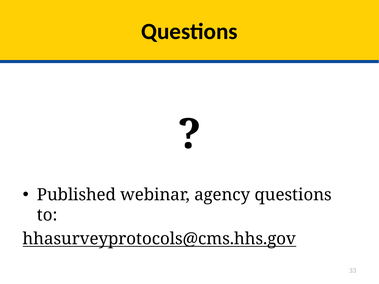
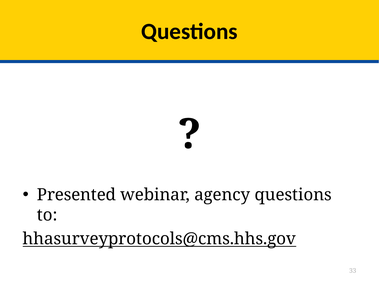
Published: Published -> Presented
